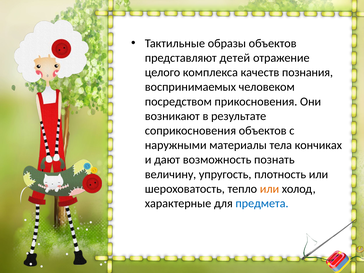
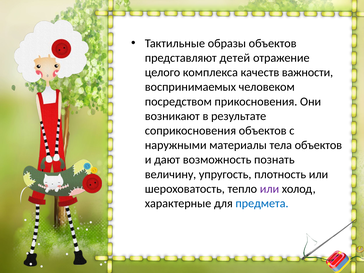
познания: познания -> важности
тела кончиках: кончиках -> объектов
или at (269, 189) colour: orange -> purple
